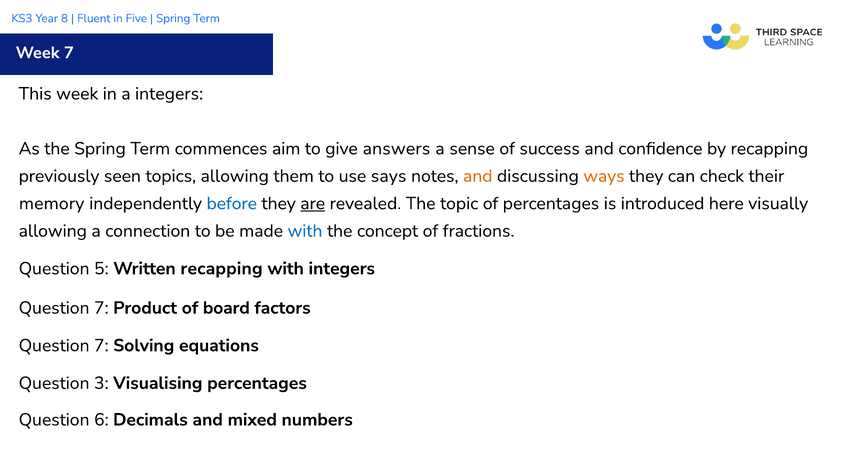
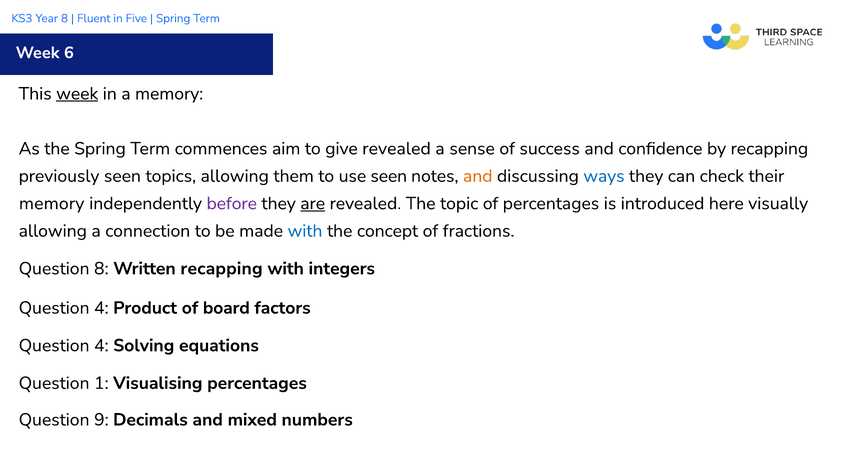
Week 7: 7 -> 6
week at (77, 94) underline: none -> present
a integers: integers -> memory
give answers: answers -> revealed
use says: says -> seen
ways colour: orange -> blue
before colour: blue -> purple
Question 5: 5 -> 8
7 at (101, 308): 7 -> 4
7 at (101, 346): 7 -> 4
3: 3 -> 1
6: 6 -> 9
